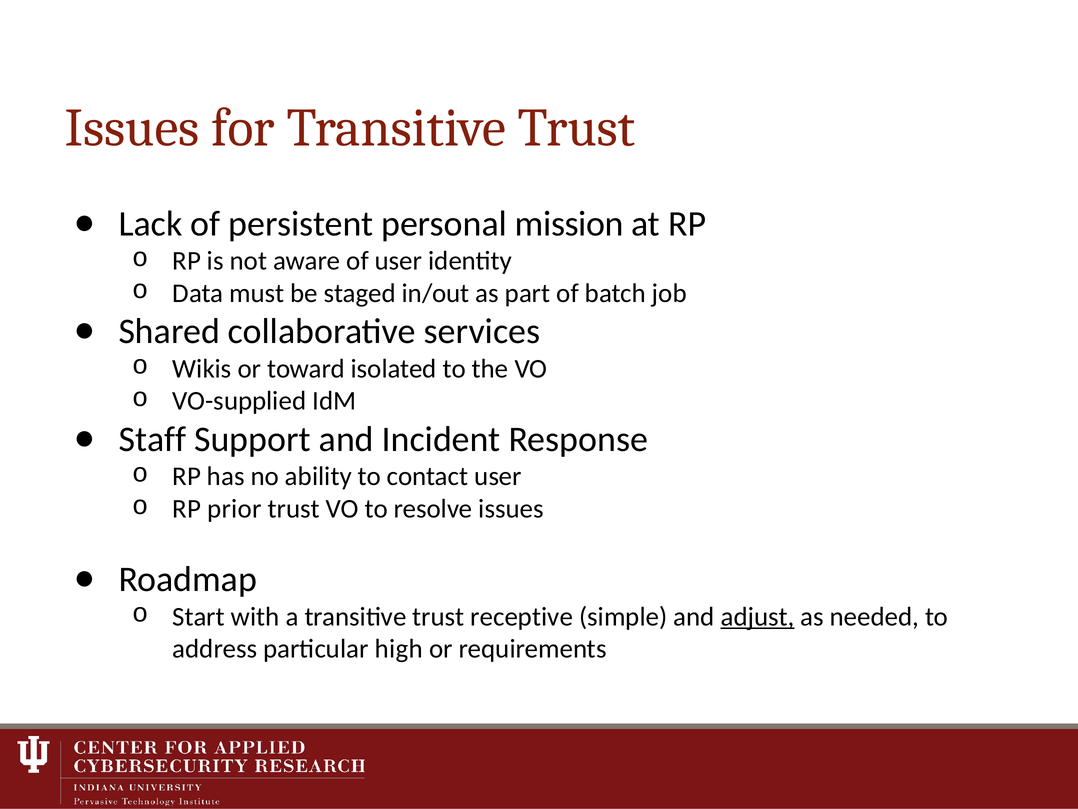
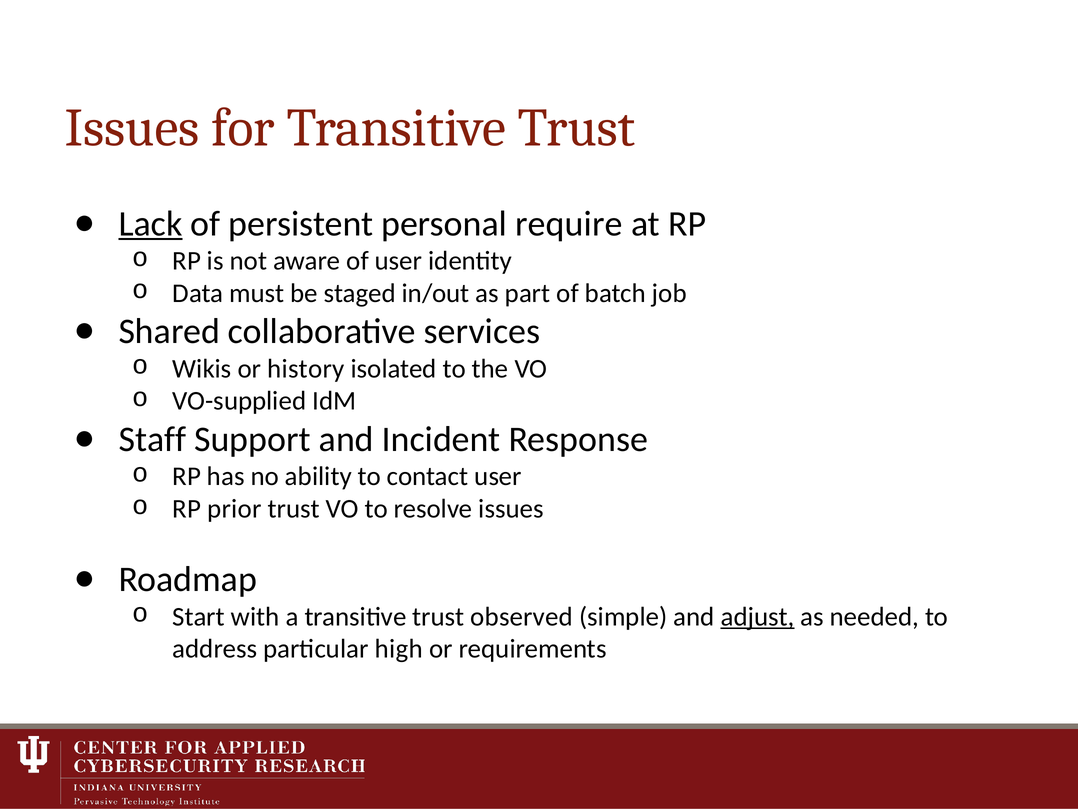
Lack underline: none -> present
mission: mission -> require
toward: toward -> history
receptive: receptive -> observed
